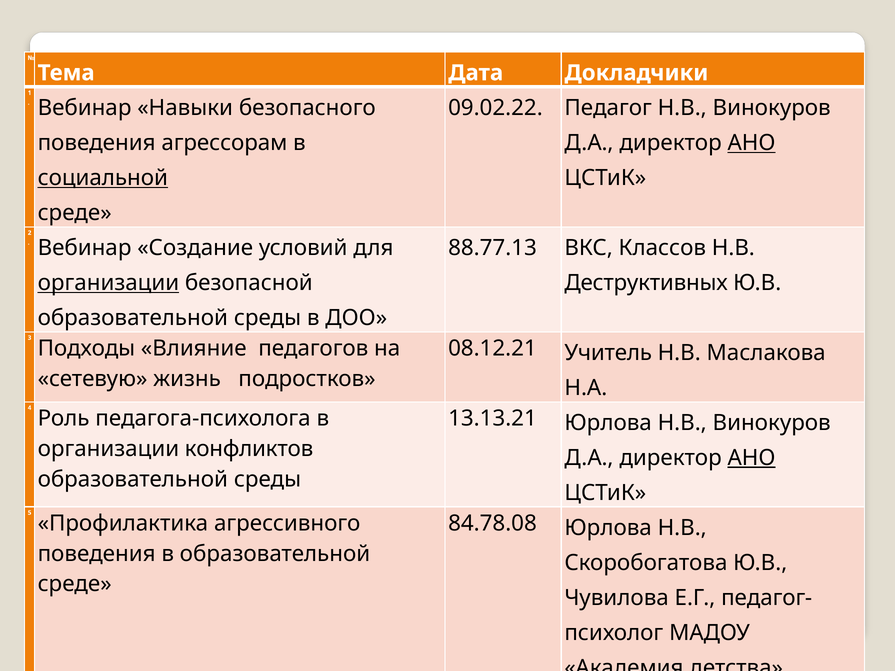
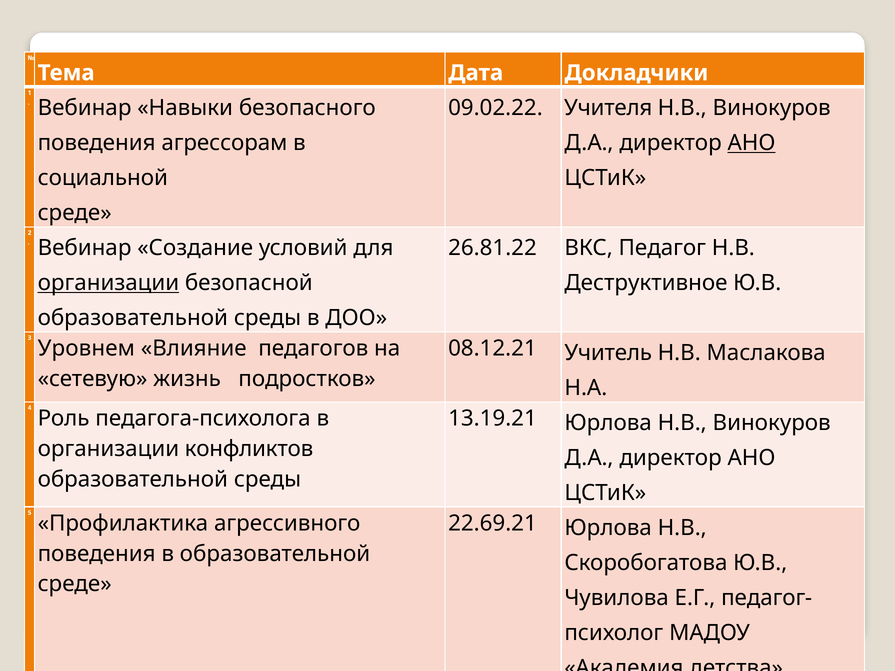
Педагог: Педагог -> Учителя
социальной underline: present -> none
88.77.13: 88.77.13 -> 26.81.22
Классов: Классов -> Педагог
Деструктивных: Деструктивных -> Деструктивное
Подходы: Подходы -> Уровнем
13.13.21: 13.13.21 -> 13.19.21
АНО at (751, 458) underline: present -> none
84.78.08: 84.78.08 -> 22.69.21
